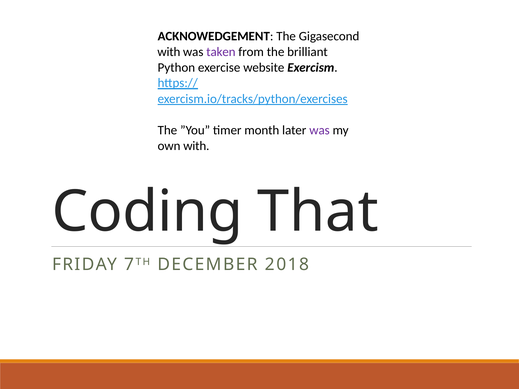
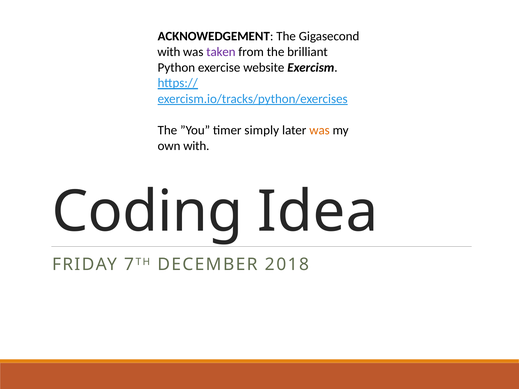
month: month -> simply
was at (320, 130) colour: purple -> orange
That: That -> Idea
